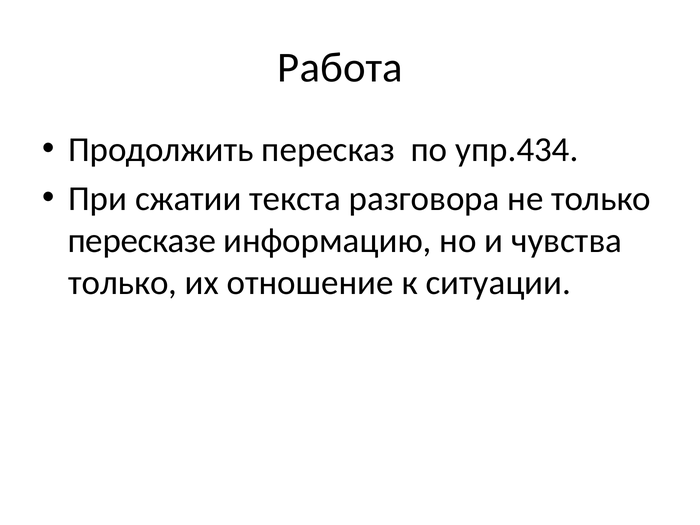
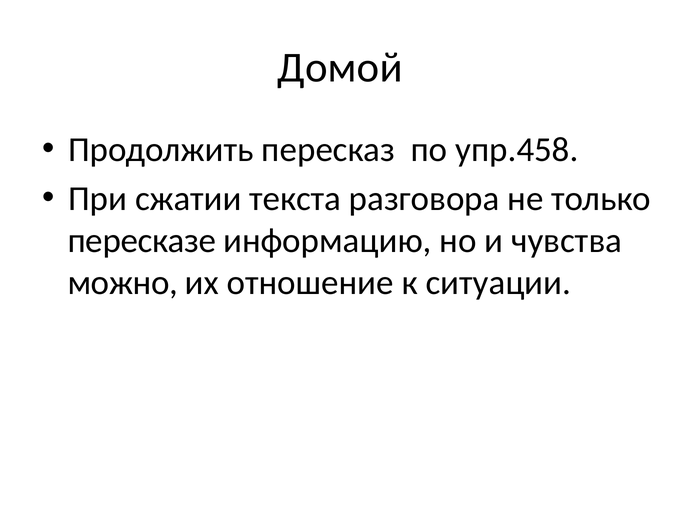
Работа: Работа -> Домой
упр.434: упр.434 -> упр.458
только at (123, 282): только -> можно
